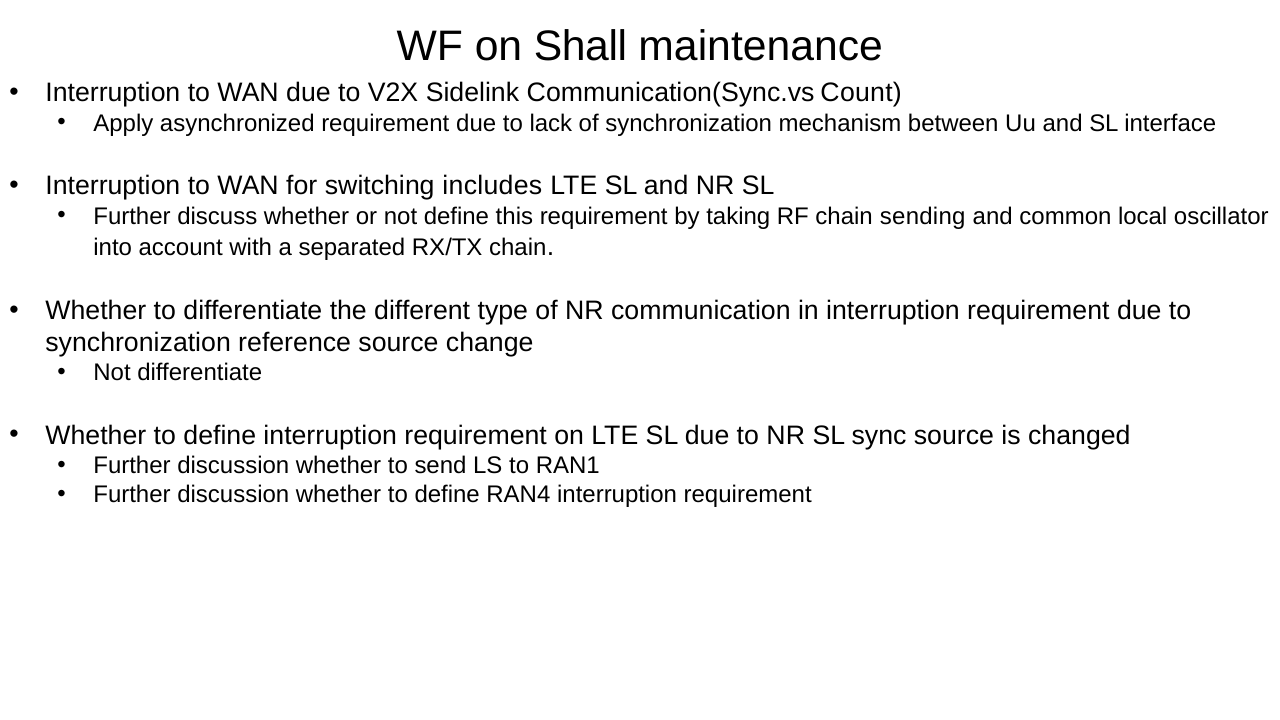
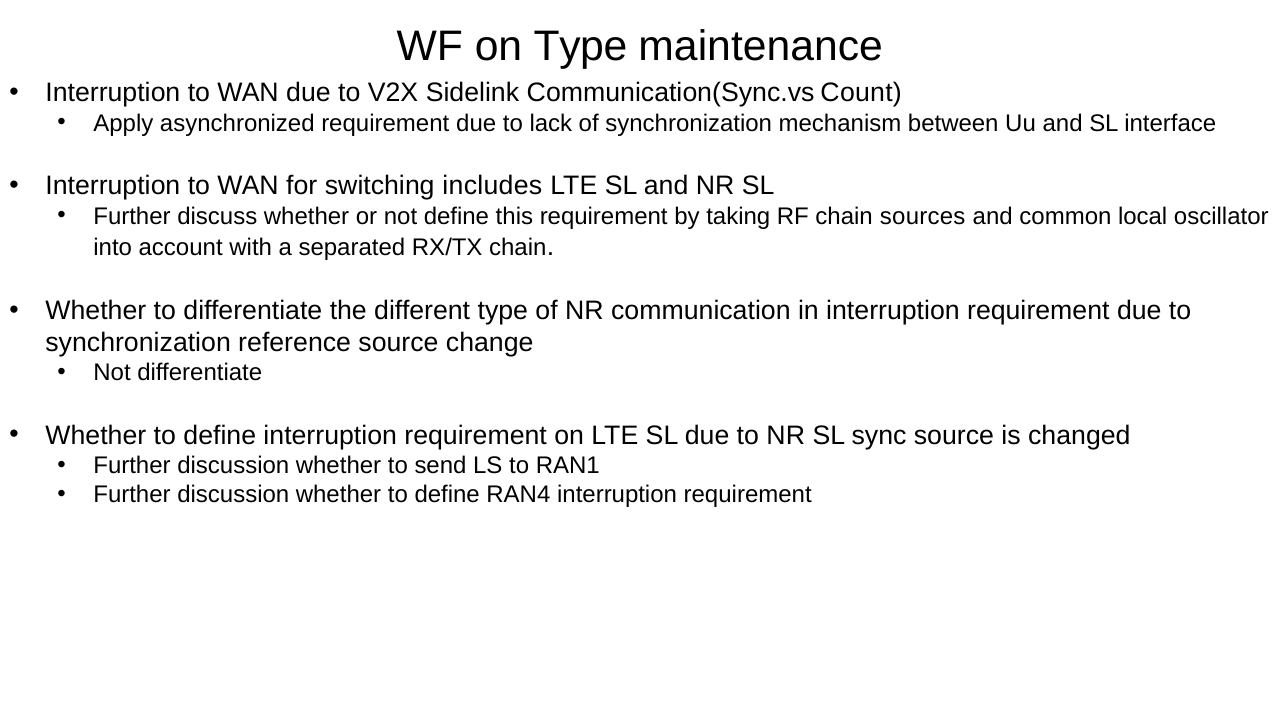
on Shall: Shall -> Type
sending: sending -> sources
